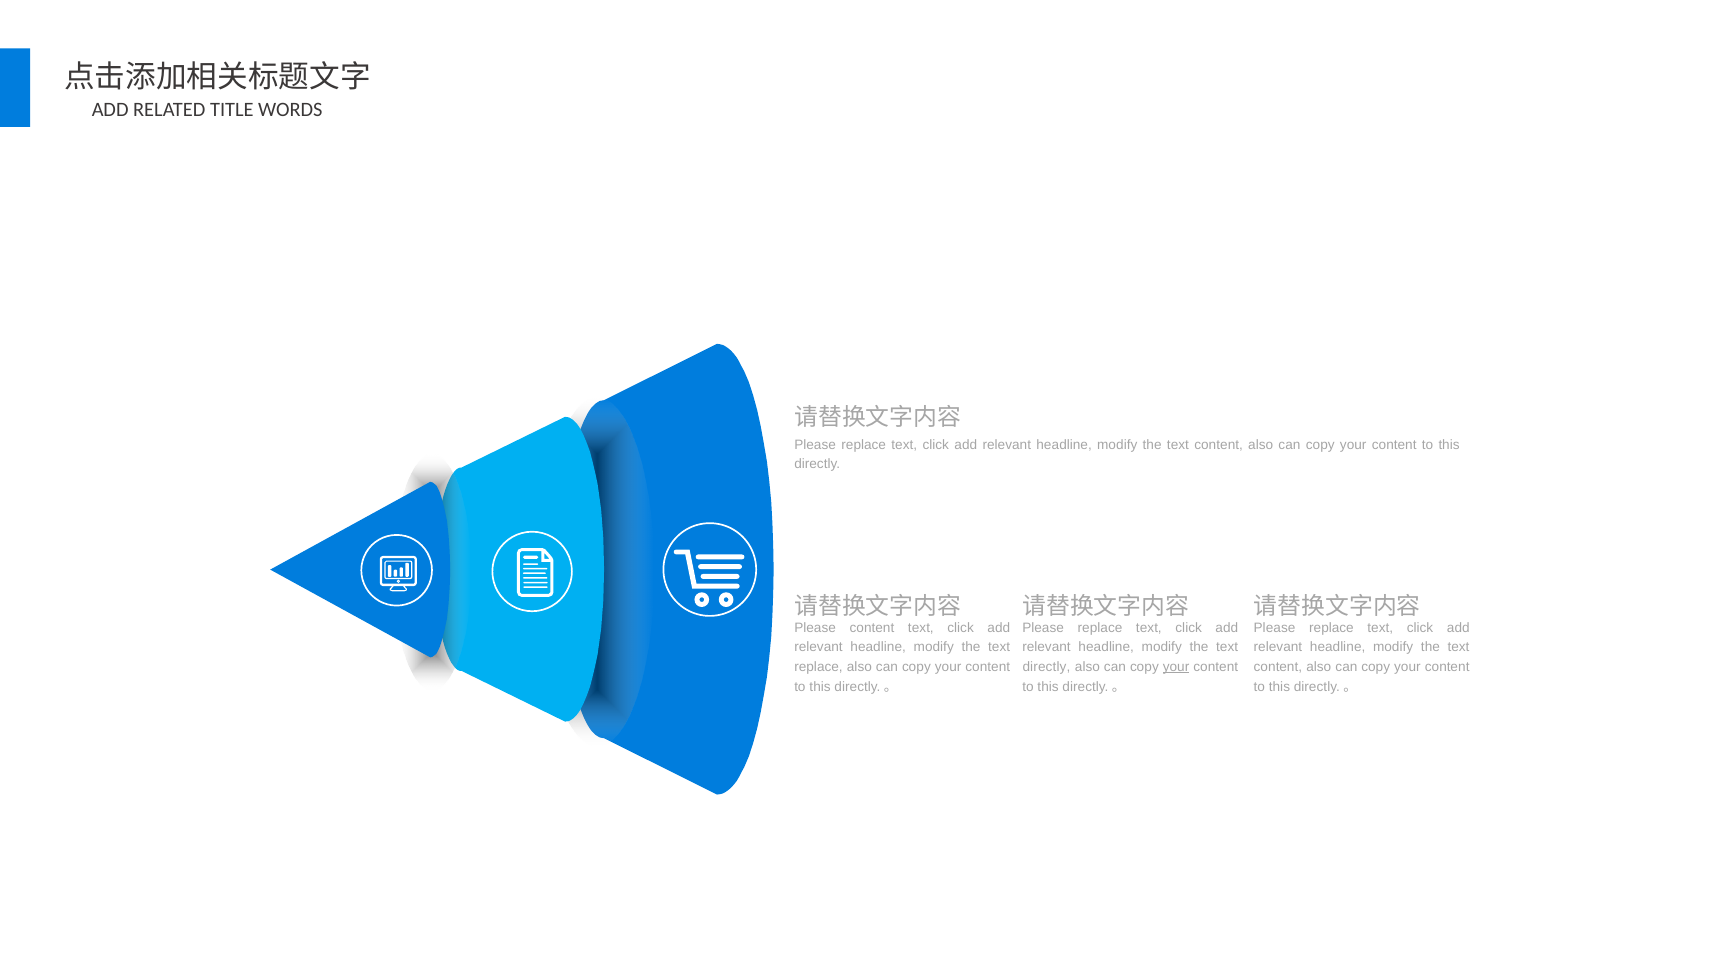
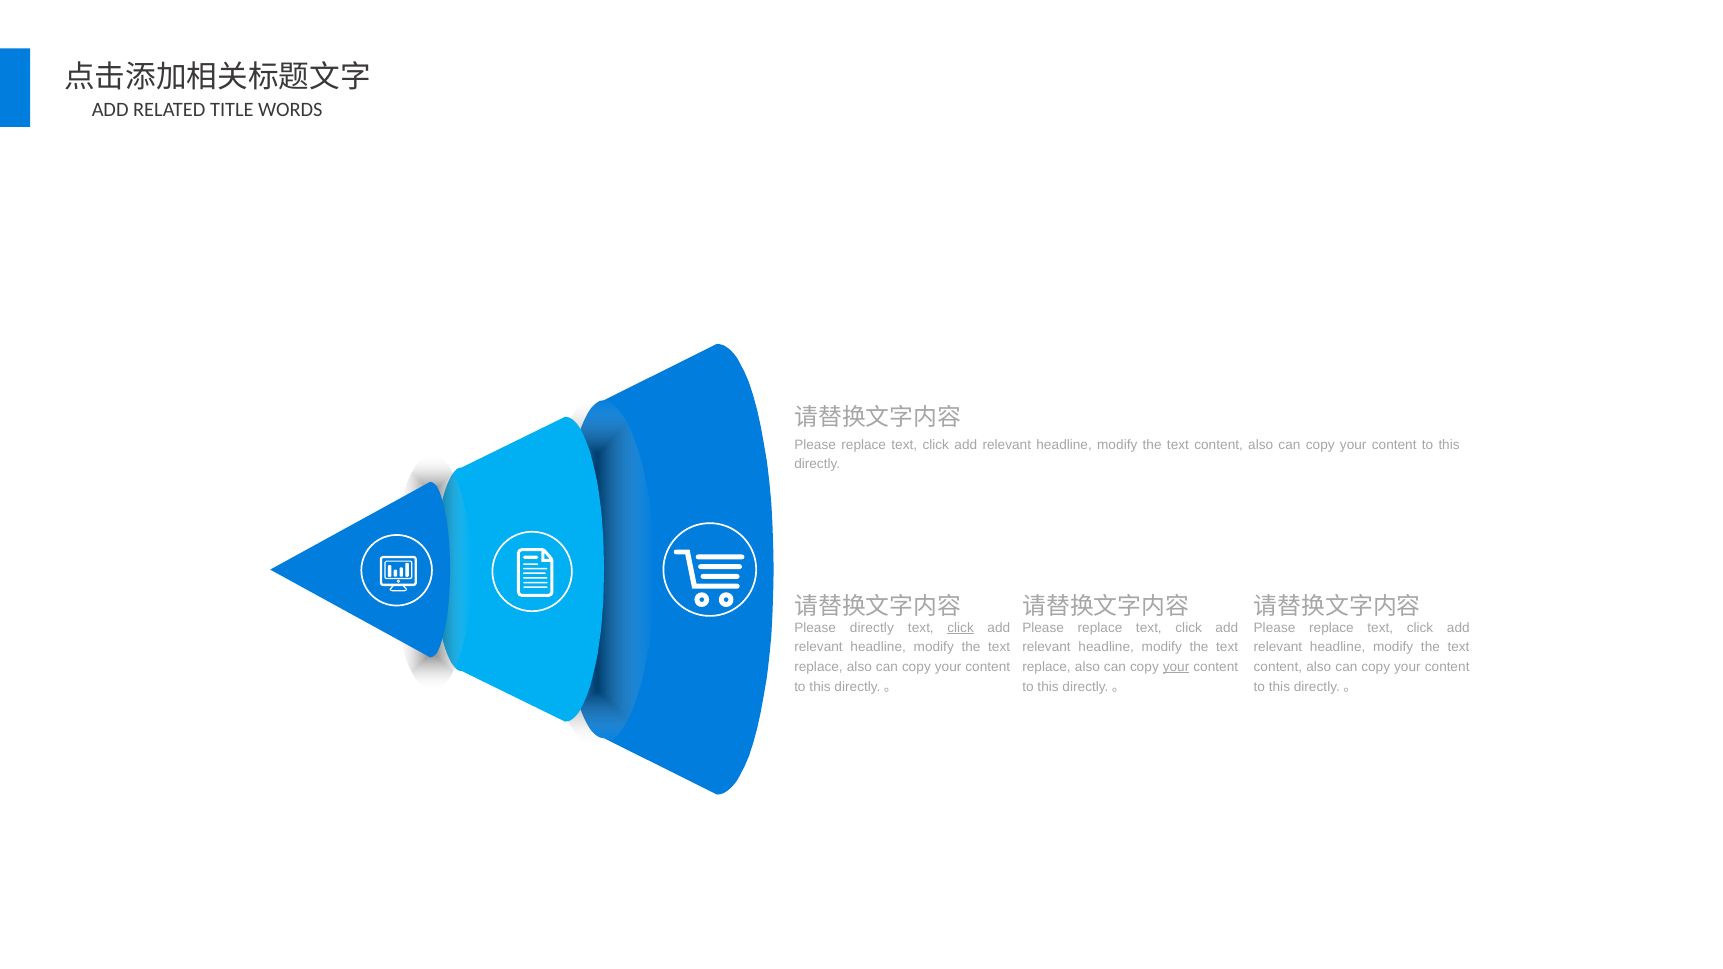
Please content: content -> directly
click at (961, 628) underline: none -> present
directly at (1046, 667): directly -> replace
